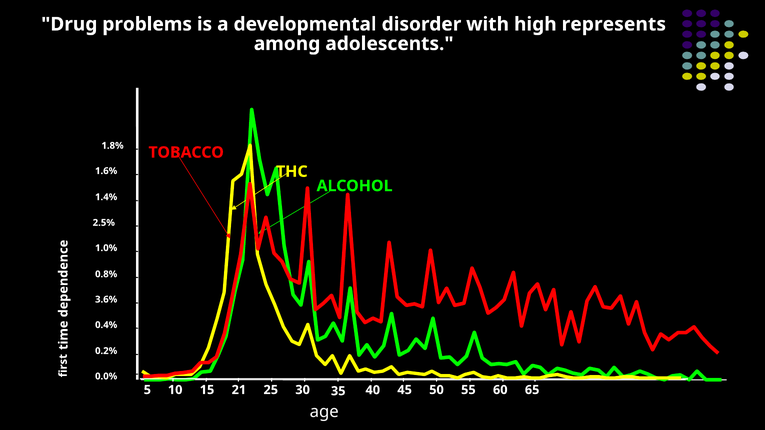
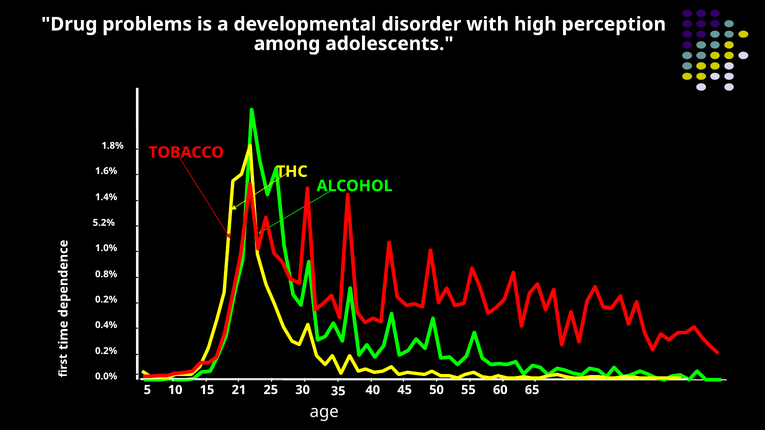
represents: represents -> perception
2.5%: 2.5% -> 5.2%
3.6% at (106, 300): 3.6% -> 0.2%
